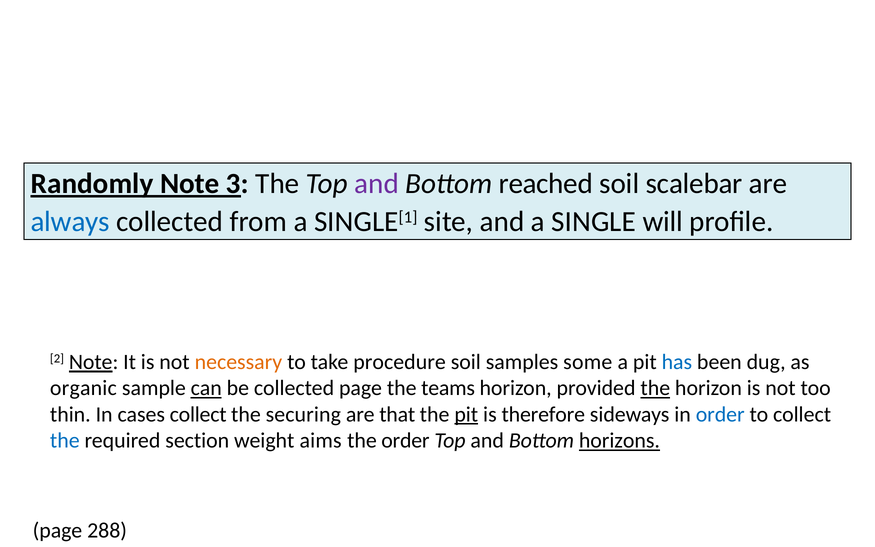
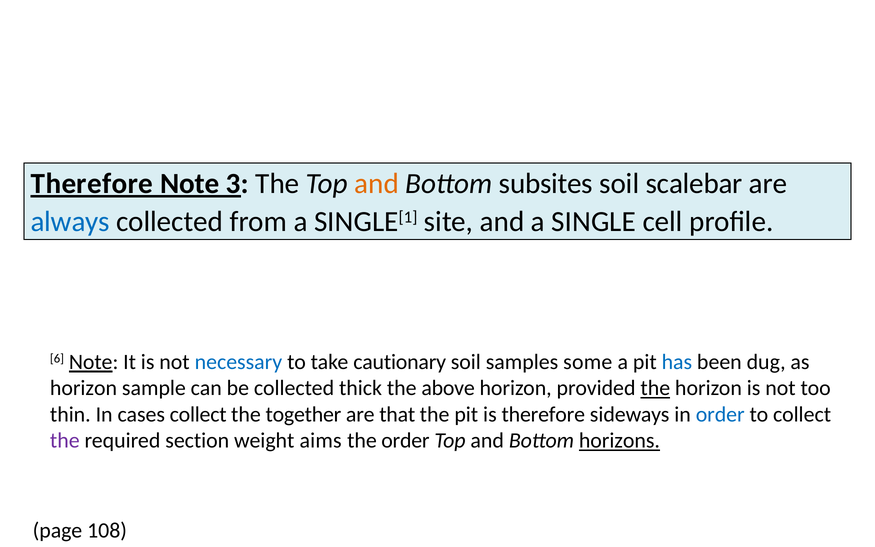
Randomly at (92, 184): Randomly -> Therefore
and at (377, 184) colour: purple -> orange
reached: reached -> subsites
will: will -> cell
2: 2 -> 6
necessary colour: orange -> blue
procedure: procedure -> cautionary
organic at (83, 388): organic -> horizon
can underline: present -> none
collected page: page -> thick
teams: teams -> above
securing: securing -> together
pit at (466, 414) underline: present -> none
the at (65, 441) colour: blue -> purple
288: 288 -> 108
